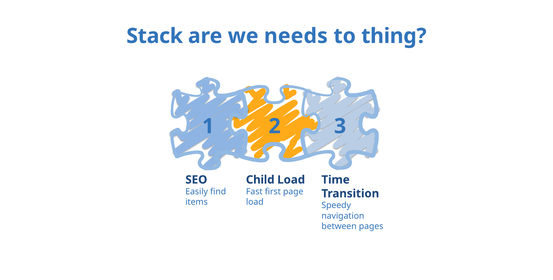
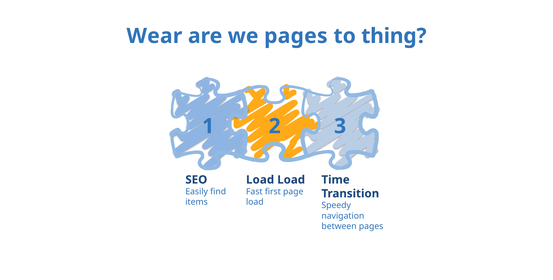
Stack: Stack -> Wear
we needs: needs -> pages
Child at (260, 180): Child -> Load
